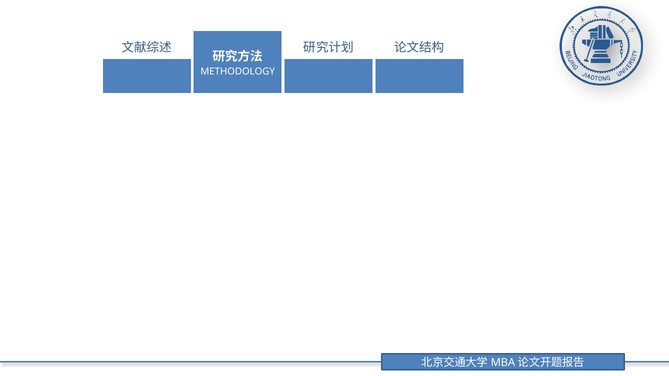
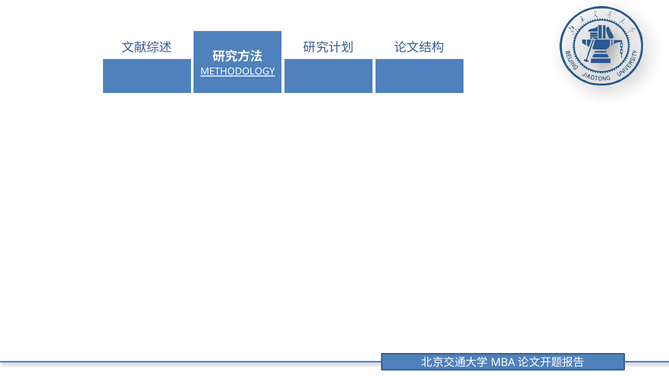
METHODOLOGY underline: none -> present
